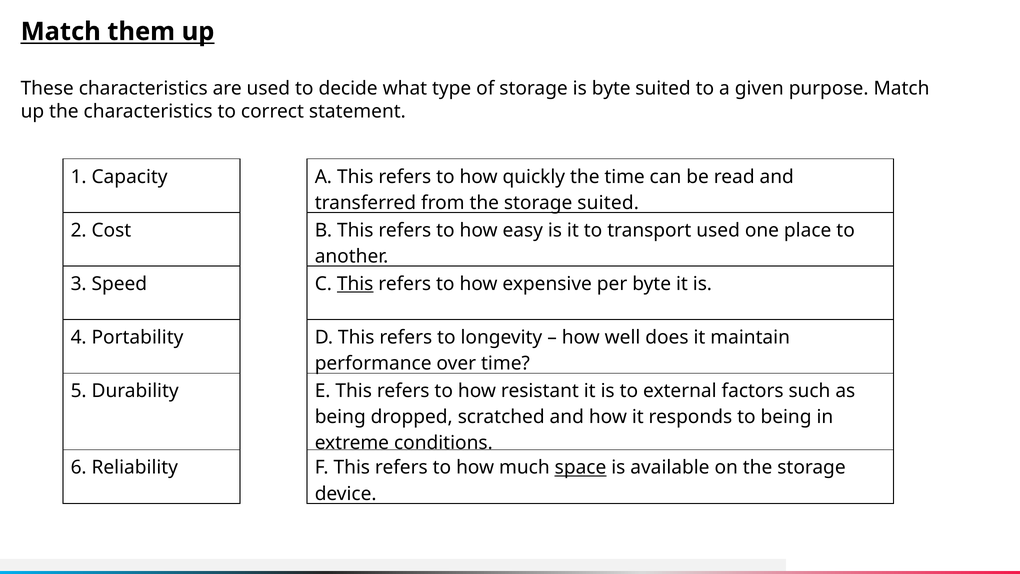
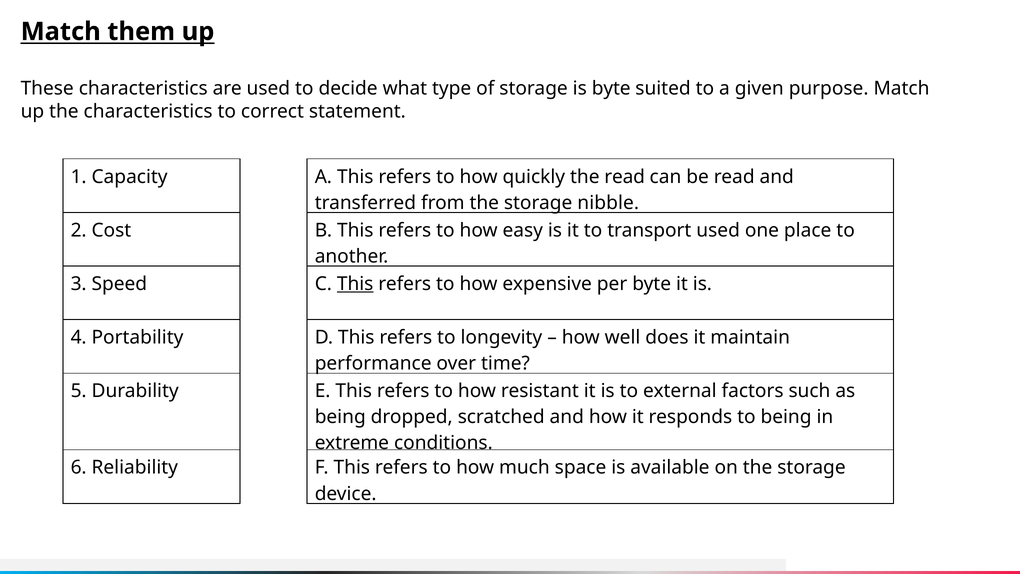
the time: time -> read
storage suited: suited -> nibble
space underline: present -> none
